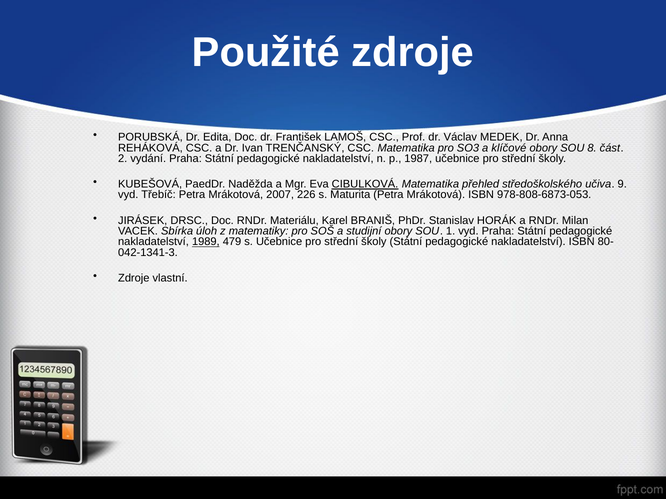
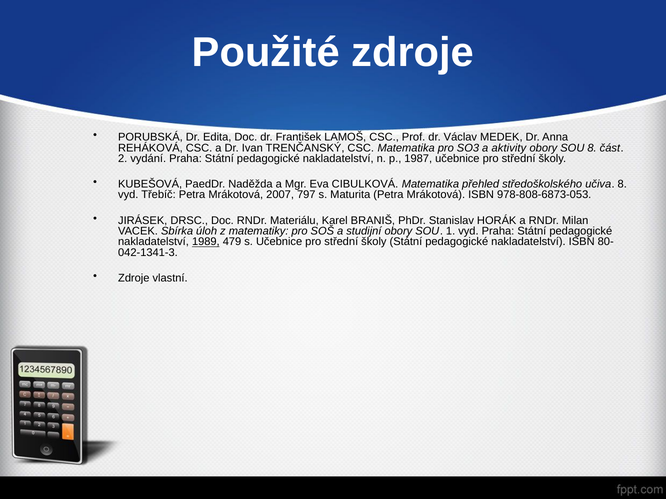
klíčové: klíčové -> aktivity
CIBULKOVÁ underline: present -> none
učiva 9: 9 -> 8
226: 226 -> 797
